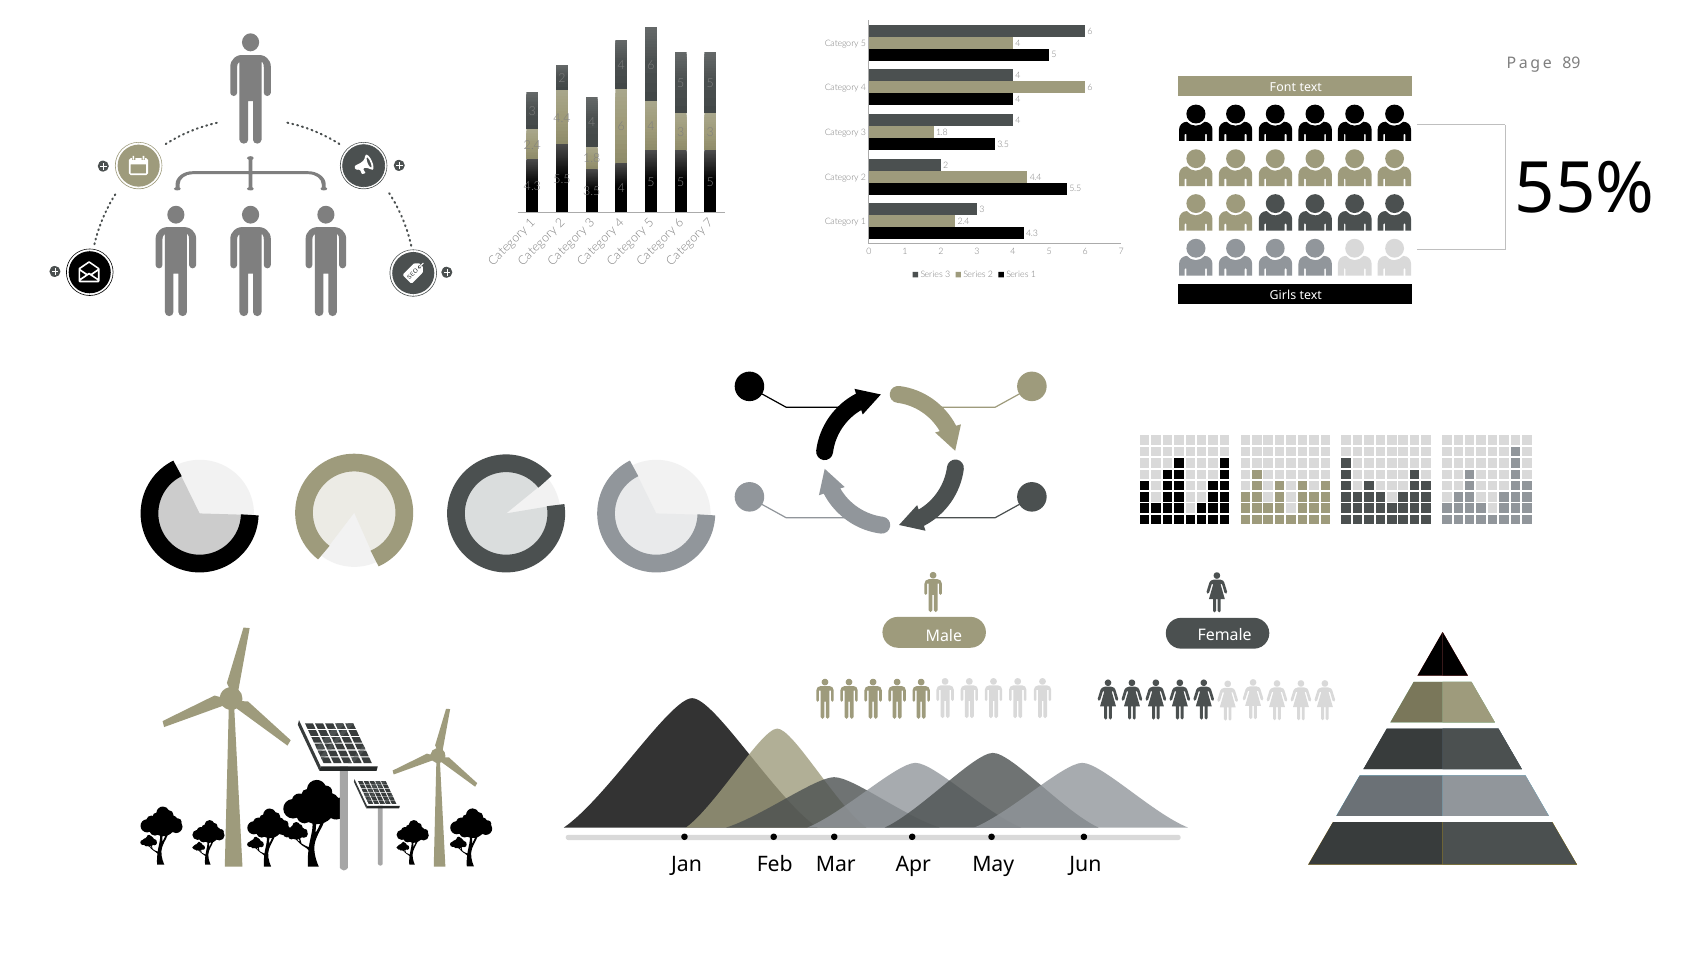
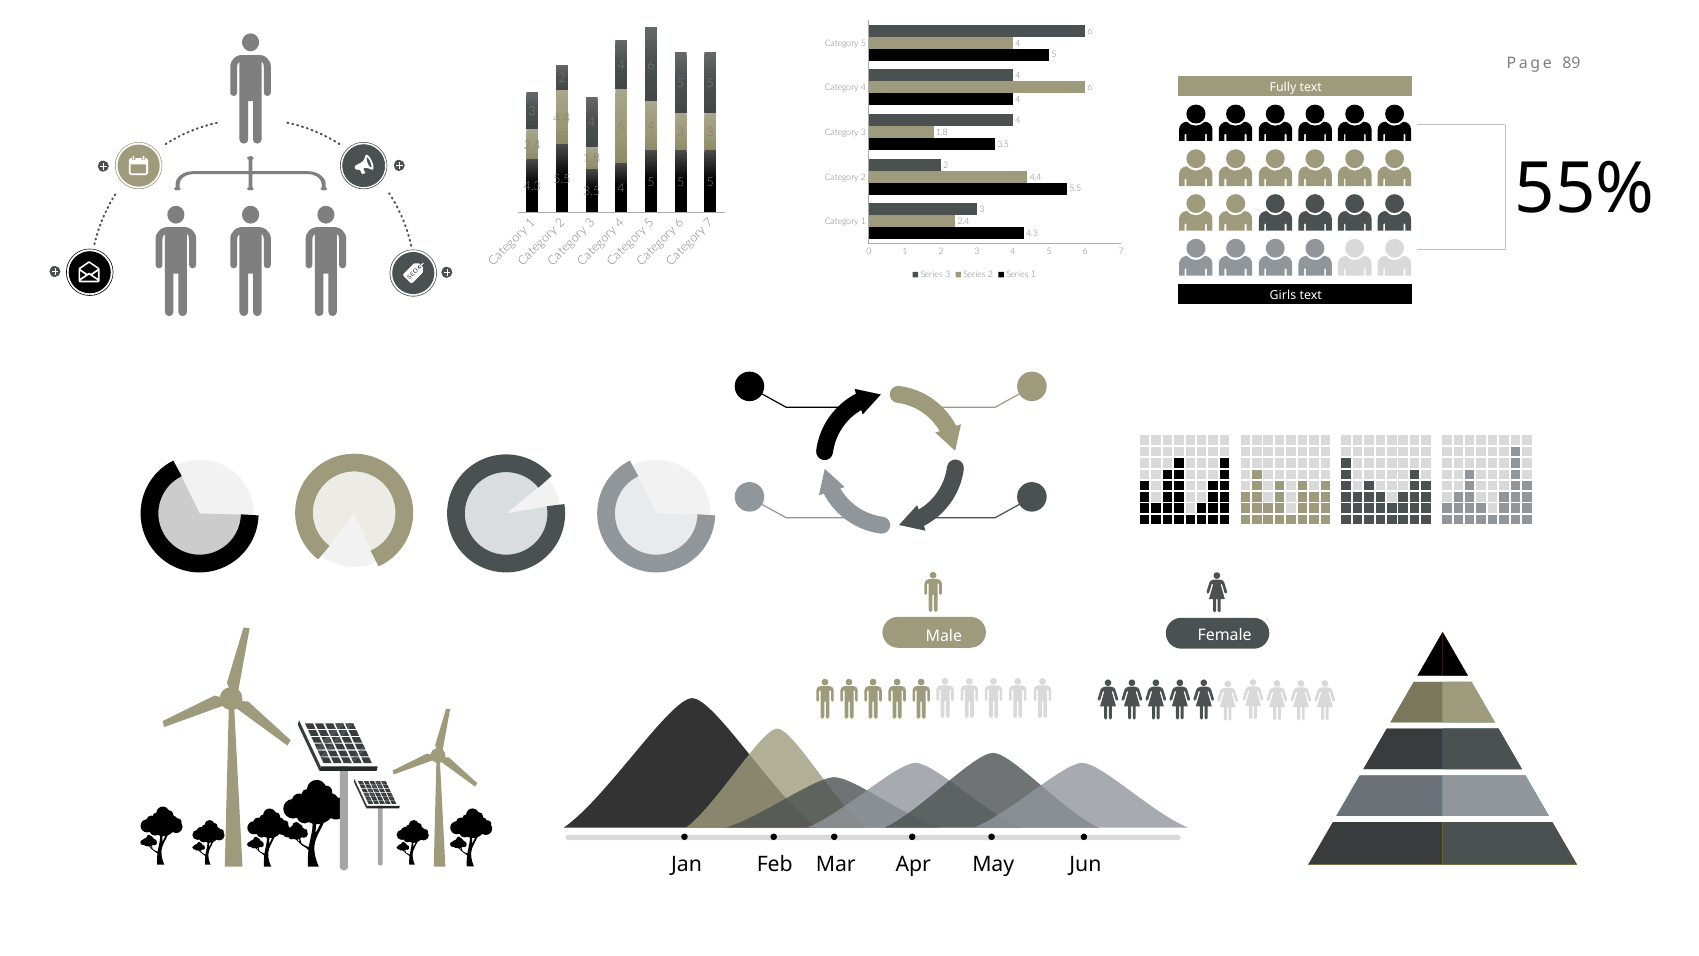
Font: Font -> Fully
